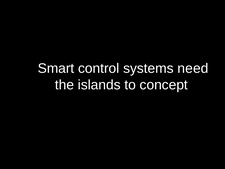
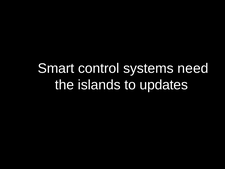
concept: concept -> updates
